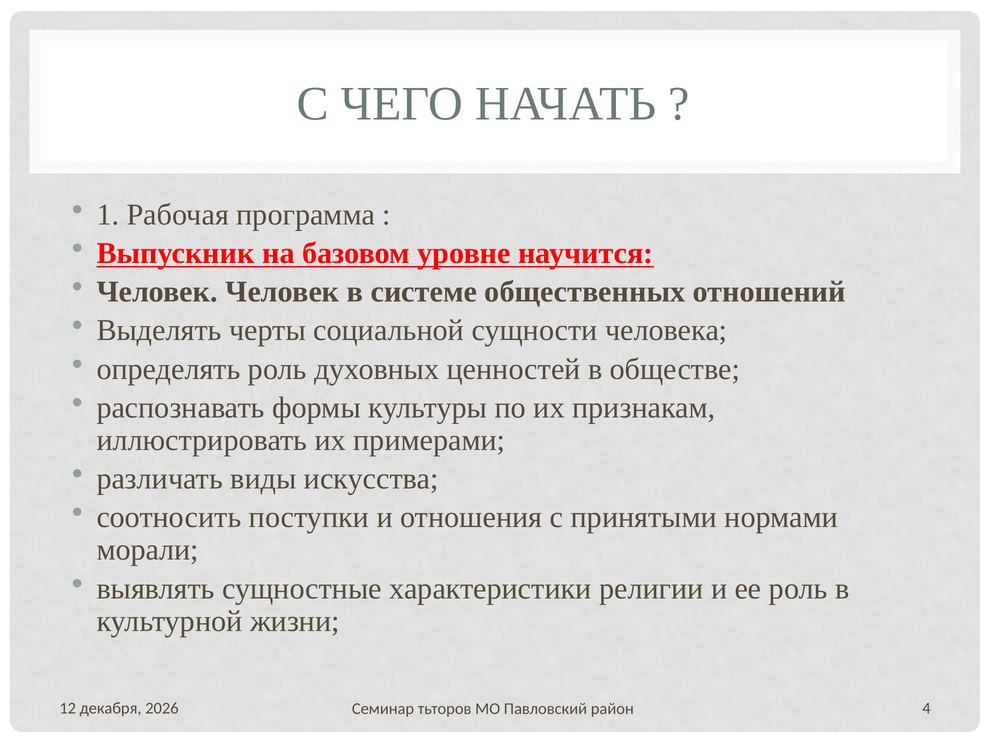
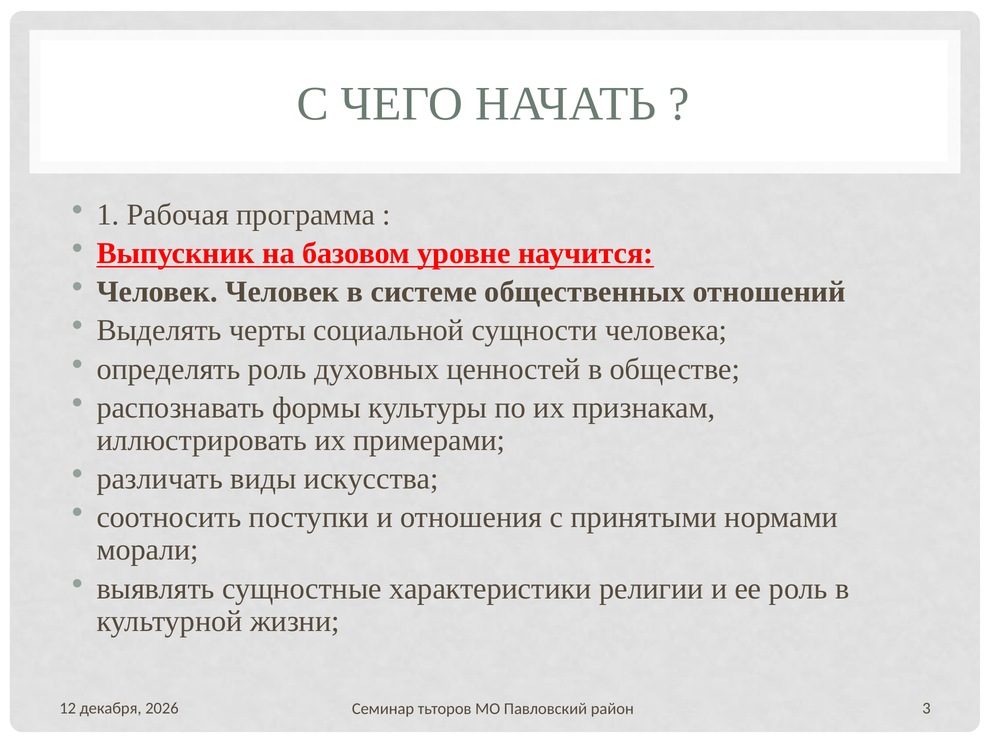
4: 4 -> 3
